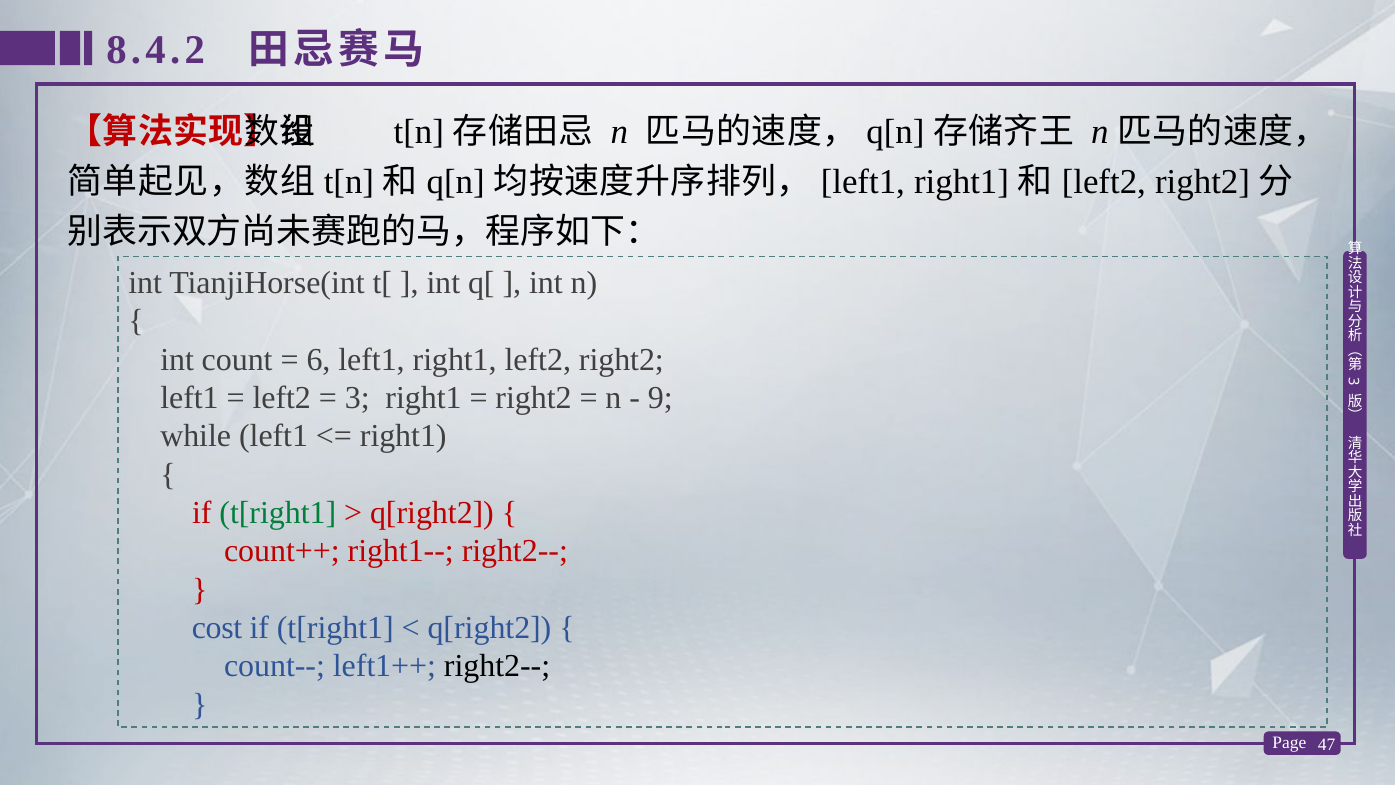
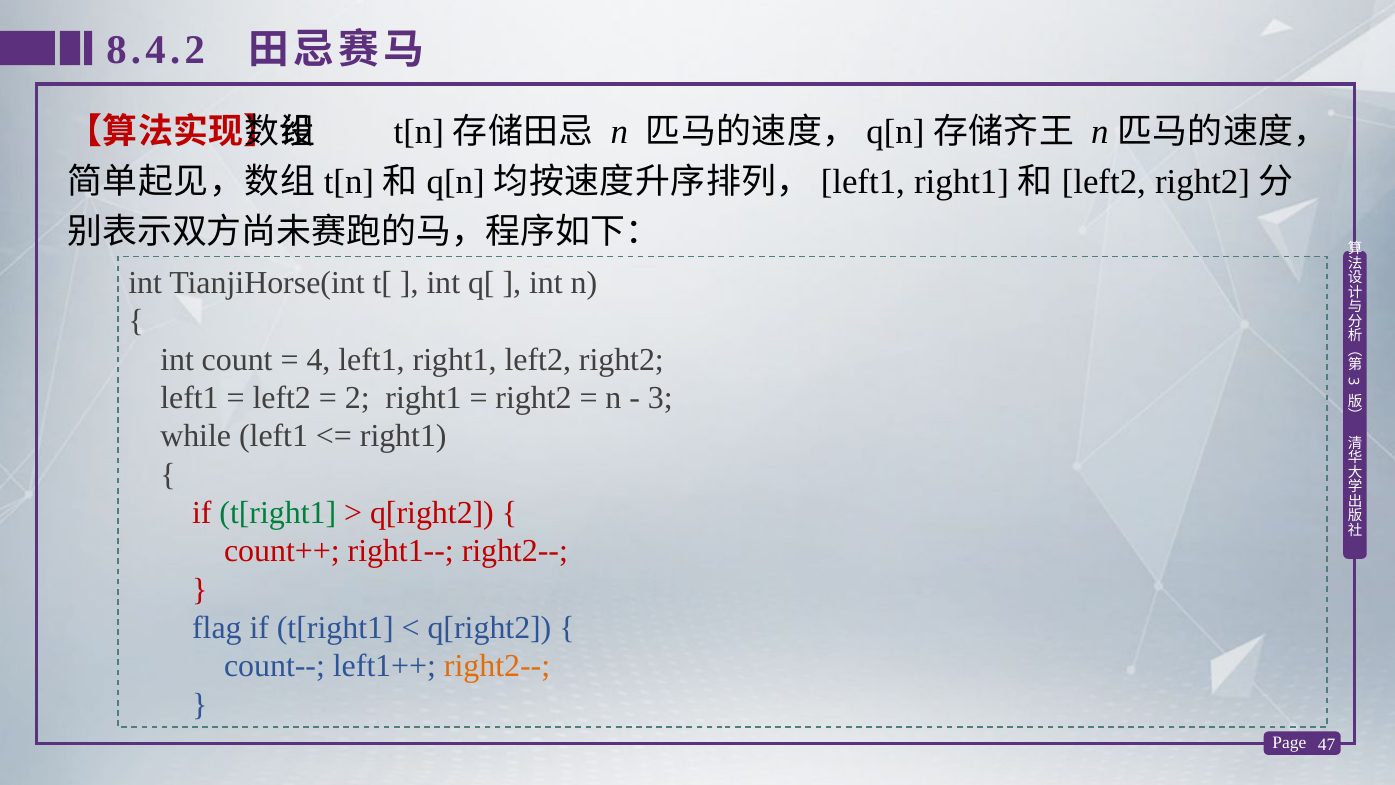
6: 6 -> 4
3 at (357, 398): 3 -> 2
9 at (660, 398): 9 -> 3
cost: cost -> flag
right2-- at (497, 666) colour: black -> orange
